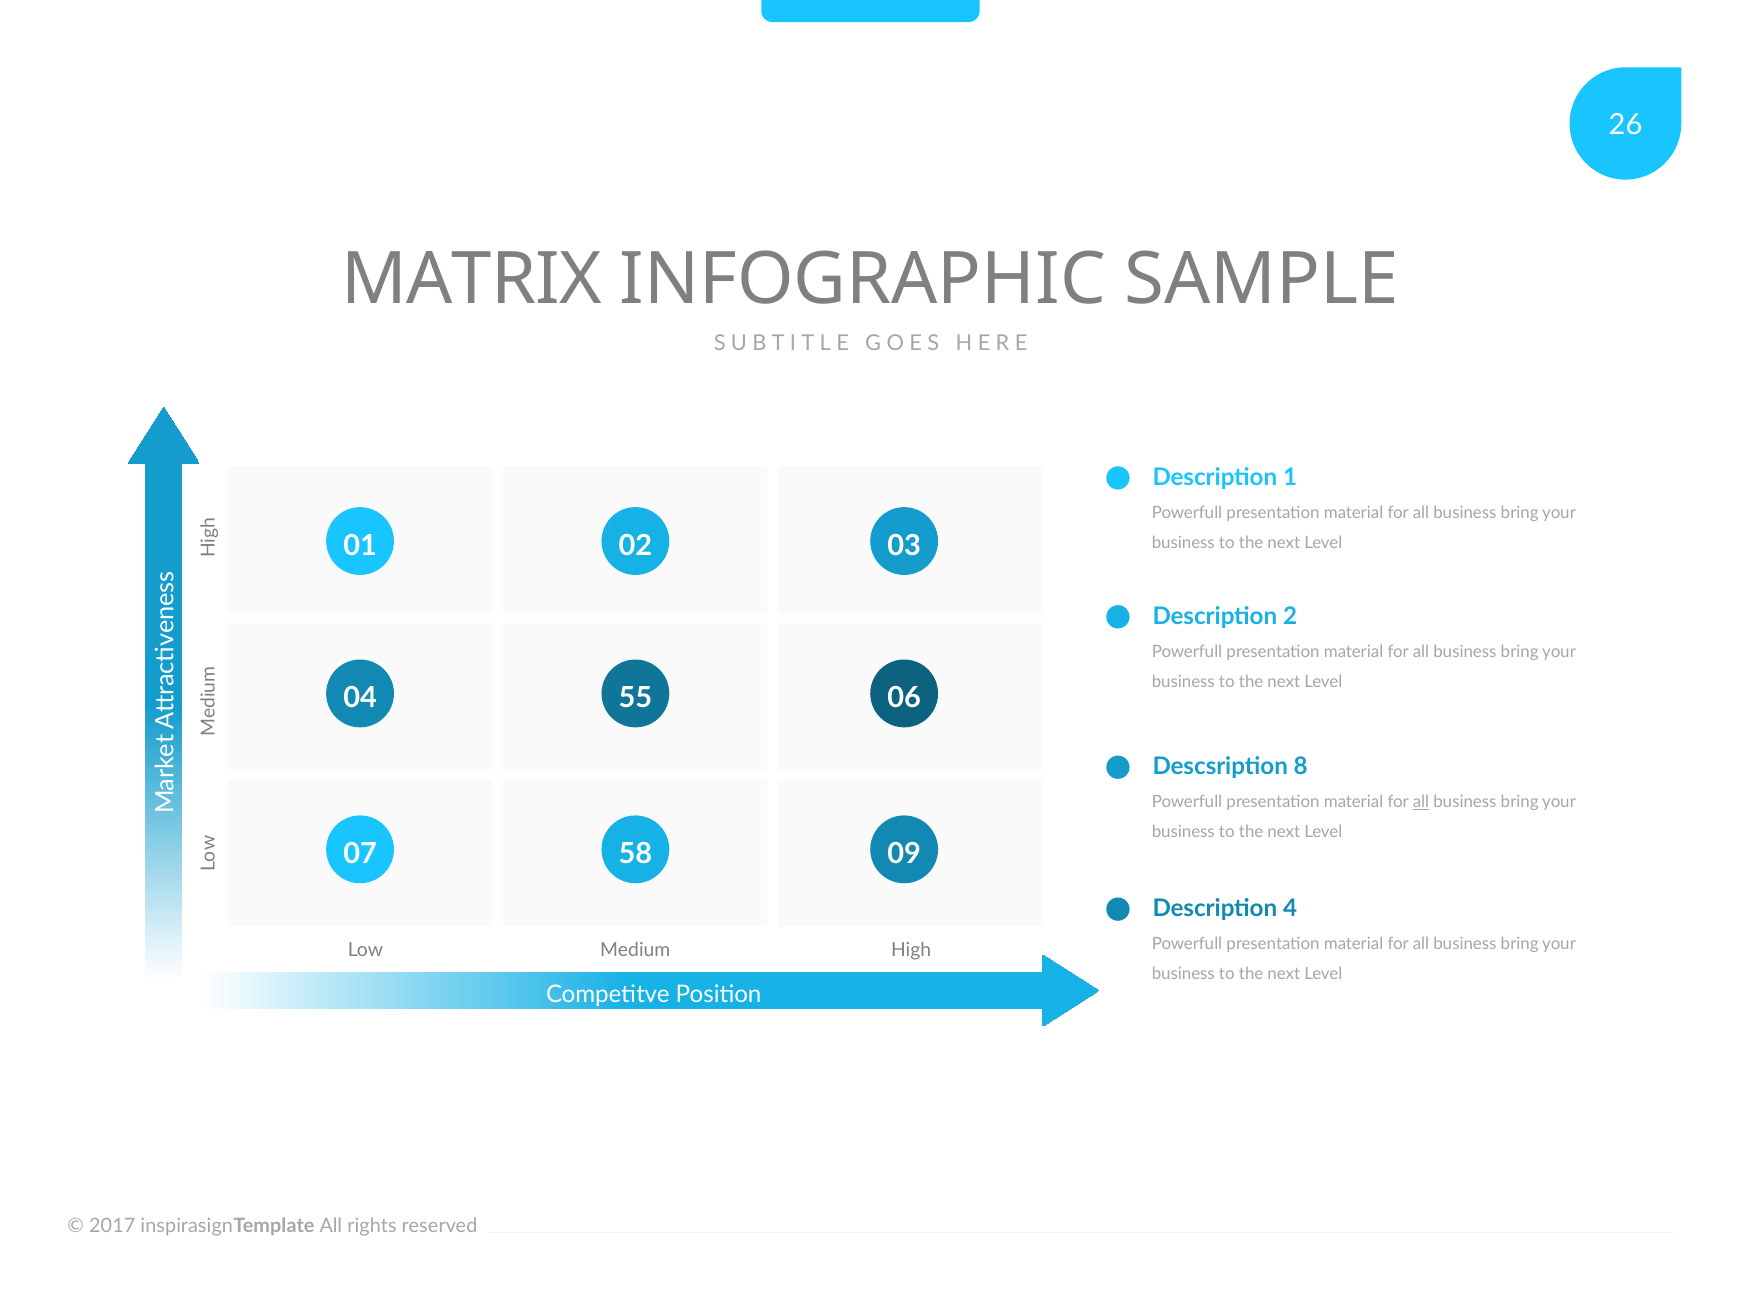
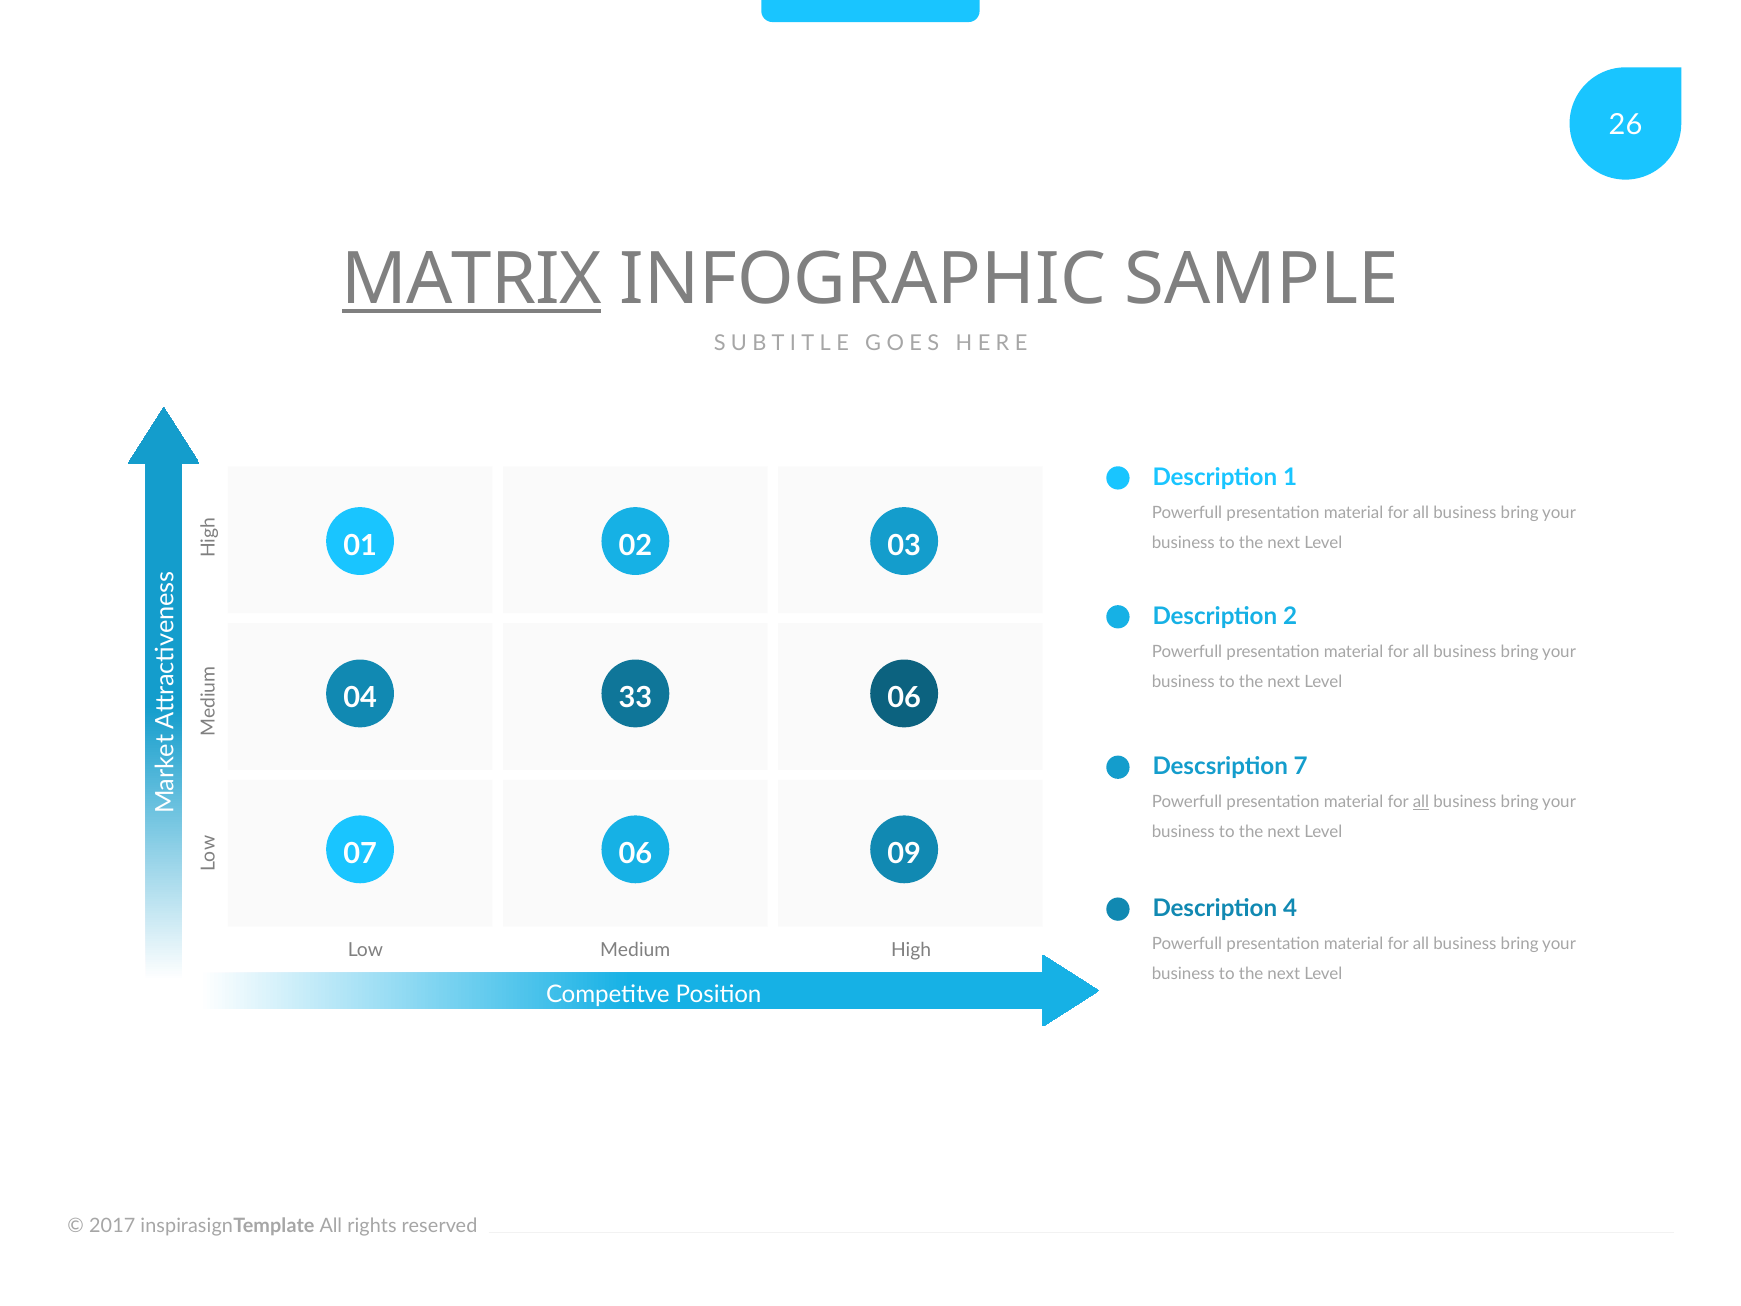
MATRIX underline: none -> present
55: 55 -> 33
8: 8 -> 7
07 58: 58 -> 06
